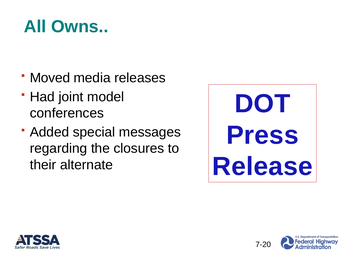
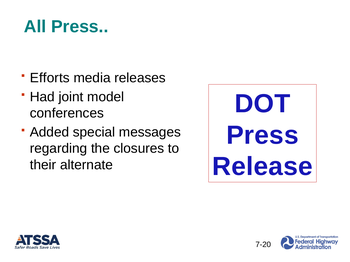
All Owns: Owns -> Press
Moved: Moved -> Efforts
